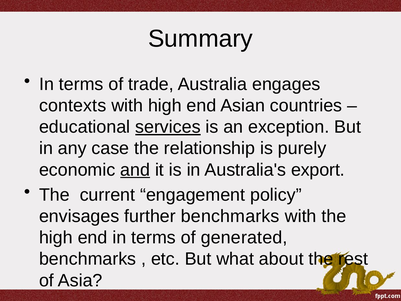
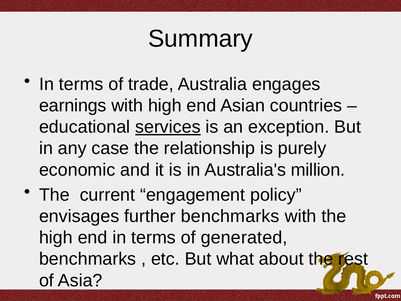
contexts: contexts -> earnings
and underline: present -> none
export: export -> million
